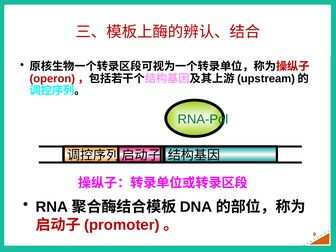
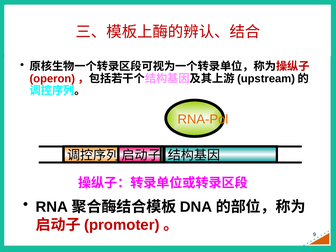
RNA-Pol colour: green -> orange
